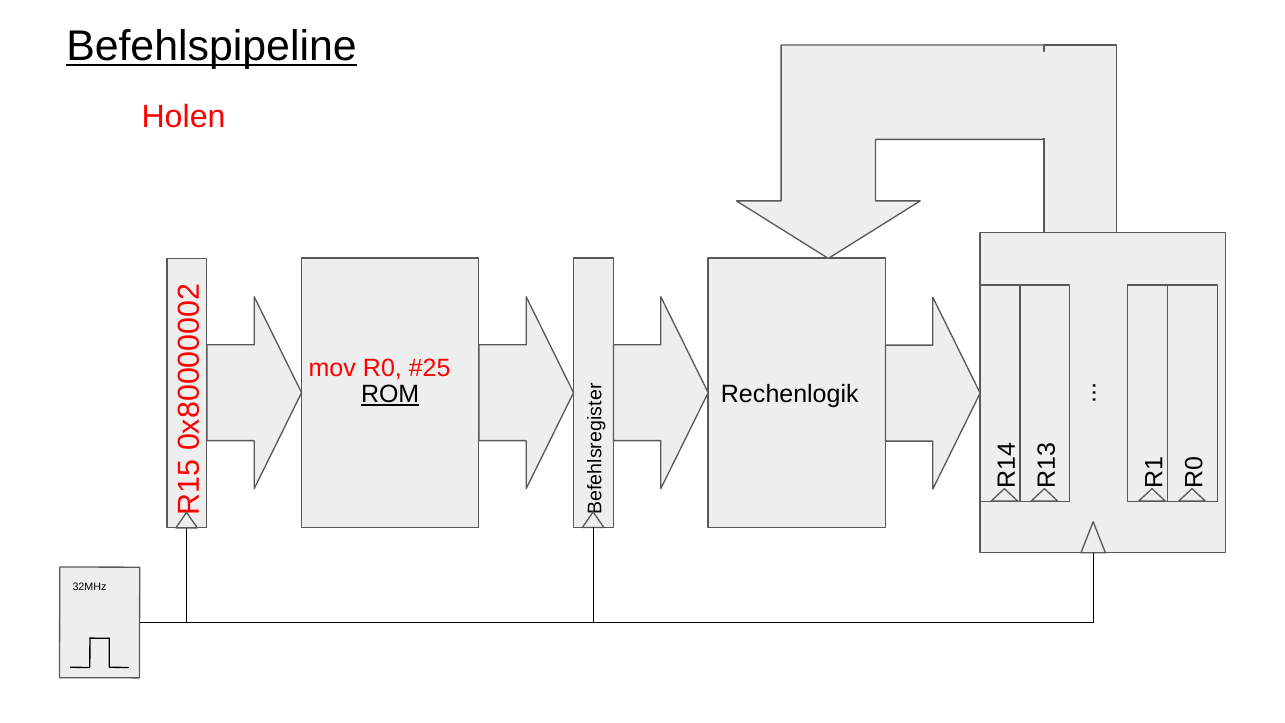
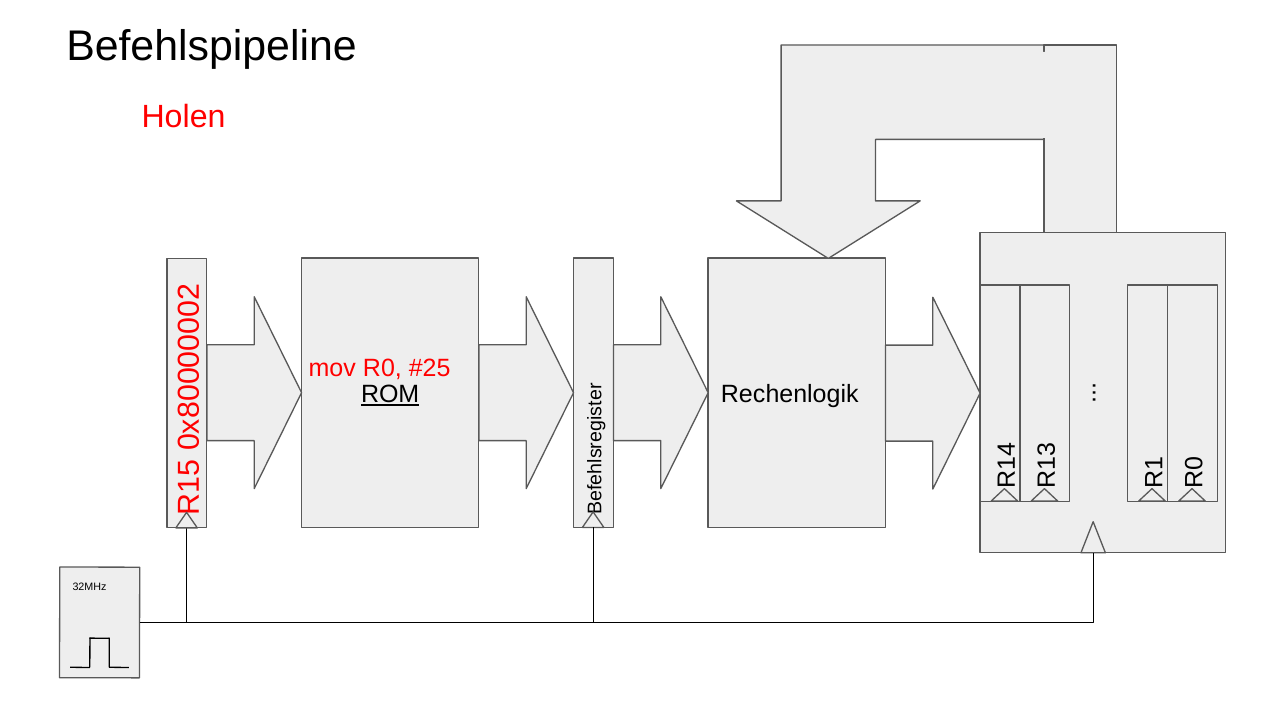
Befehlspipeline underline: present -> none
